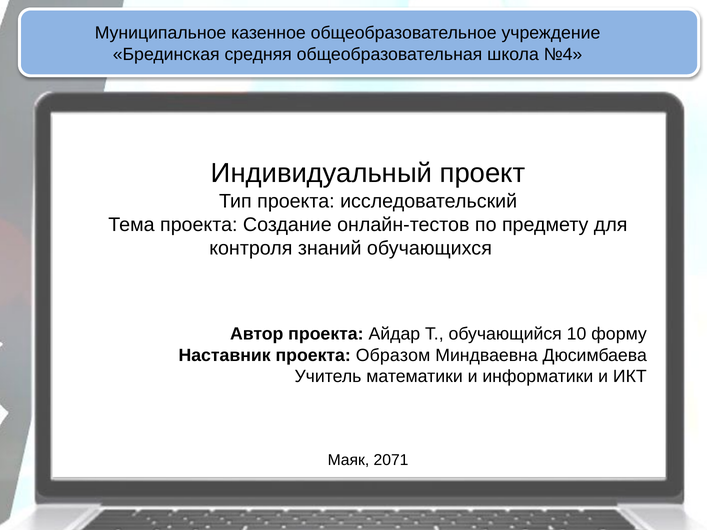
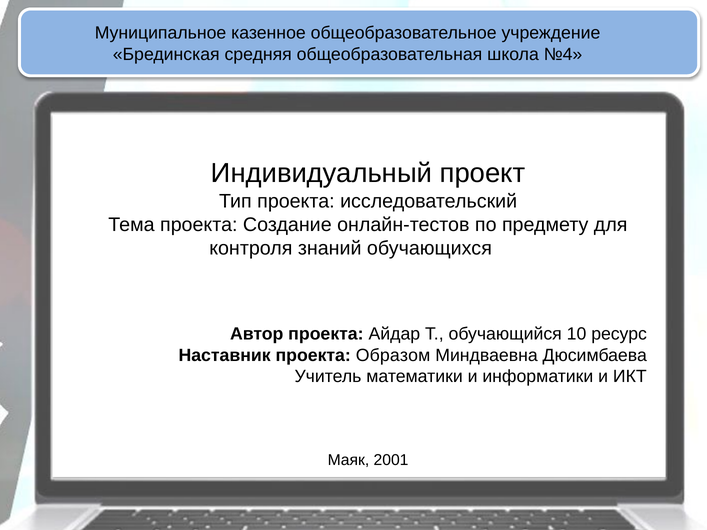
форму: форму -> ресурс
2071: 2071 -> 2001
